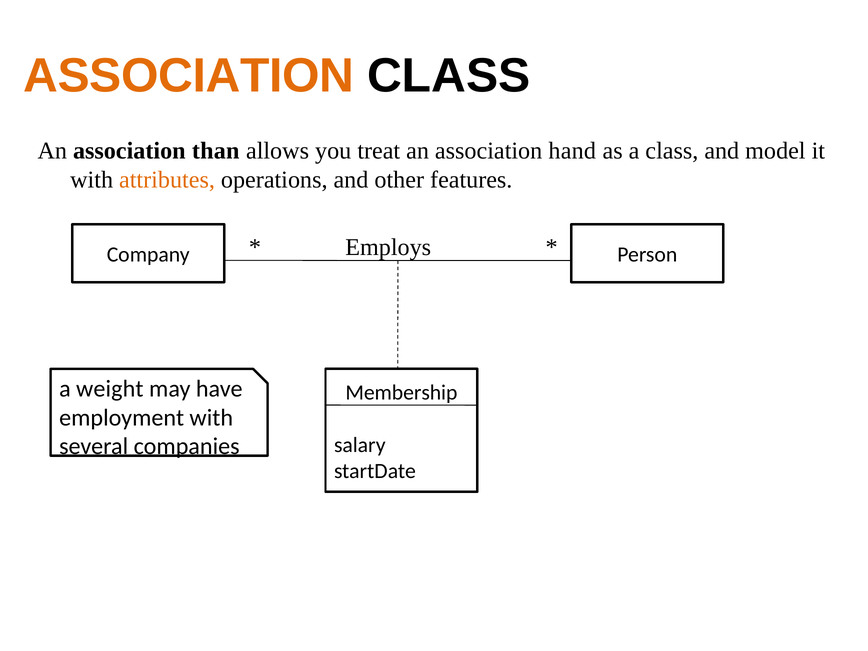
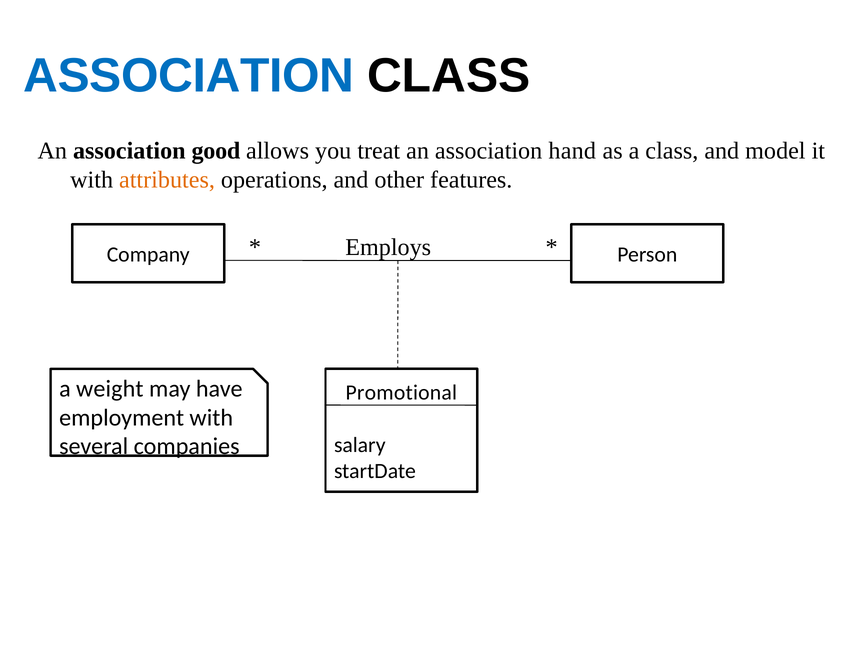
ASSOCIATION at (189, 76) colour: orange -> blue
than: than -> good
Membership: Membership -> Promotional
